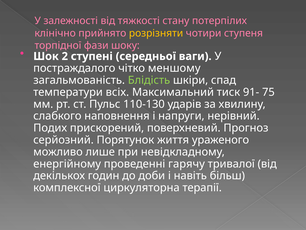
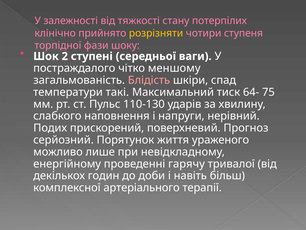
Блідість colour: light green -> pink
всіх: всіх -> такі
91-: 91- -> 64-
циркуляторна: циркуляторна -> артеріального
